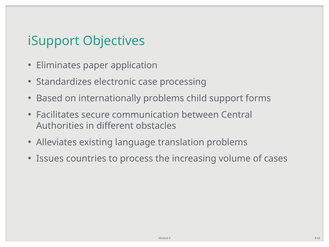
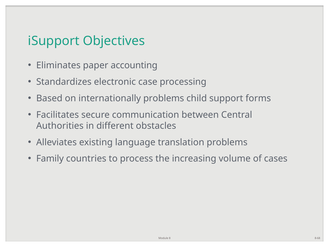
application: application -> accounting
Issues: Issues -> Family
